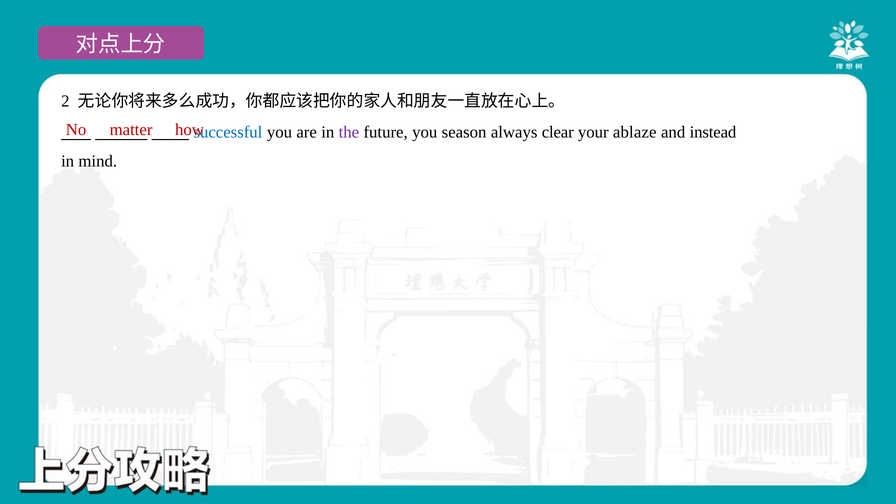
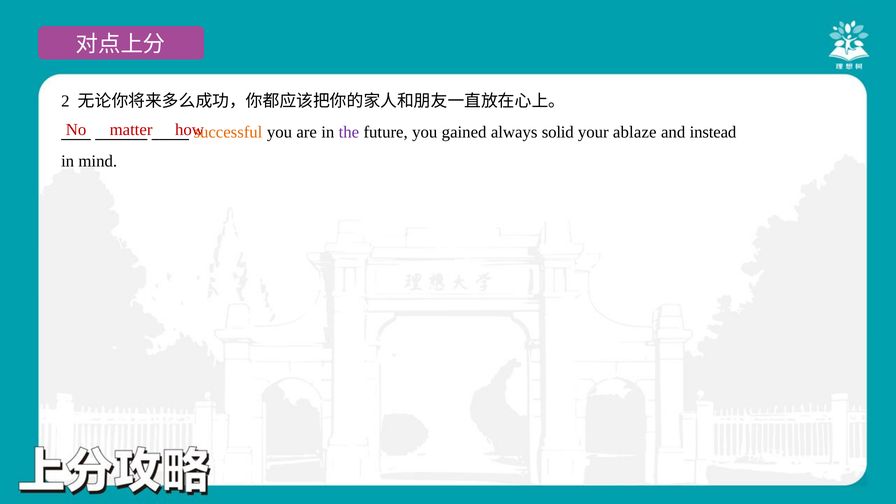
successful colour: blue -> orange
season: season -> gained
clear: clear -> solid
